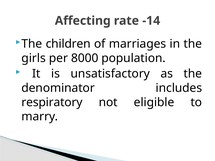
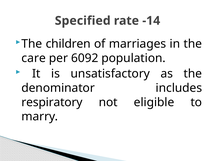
Affecting: Affecting -> Specified
girls: girls -> care
8000: 8000 -> 6092
